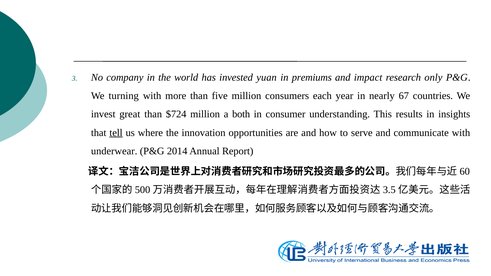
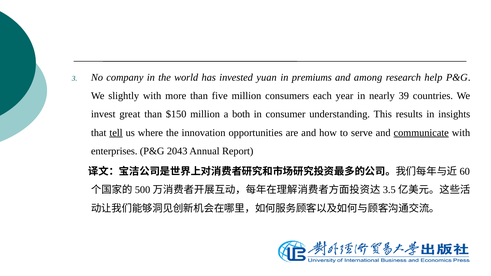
impact: impact -> among
only: only -> help
turning: turning -> slightly
67: 67 -> 39
$724: $724 -> $150
communicate underline: none -> present
underwear: underwear -> enterprises
2014: 2014 -> 2043
